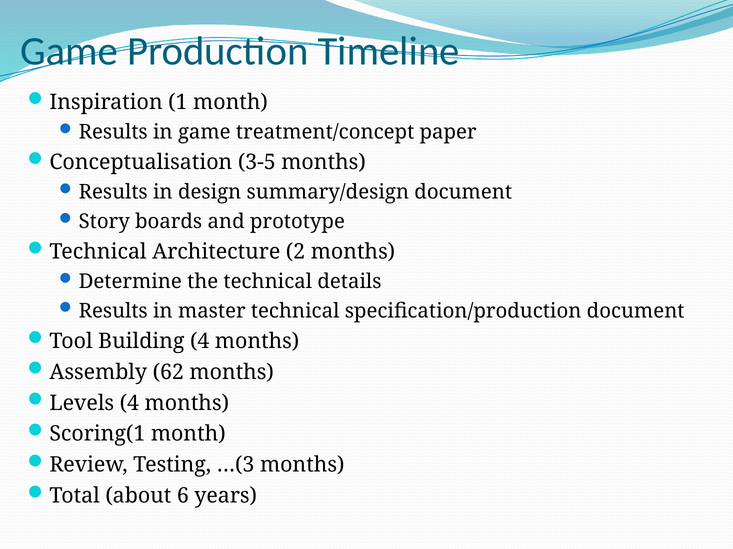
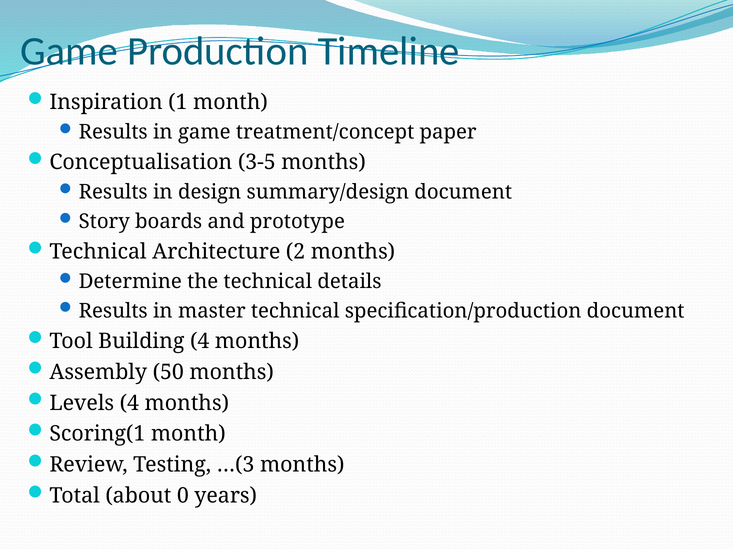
62: 62 -> 50
6: 6 -> 0
